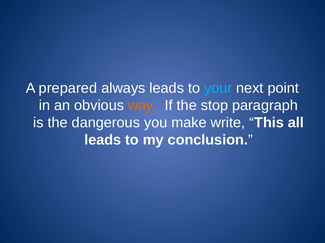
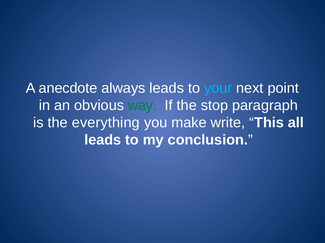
prepared: prepared -> anecdote
way colour: orange -> green
dangerous: dangerous -> everything
